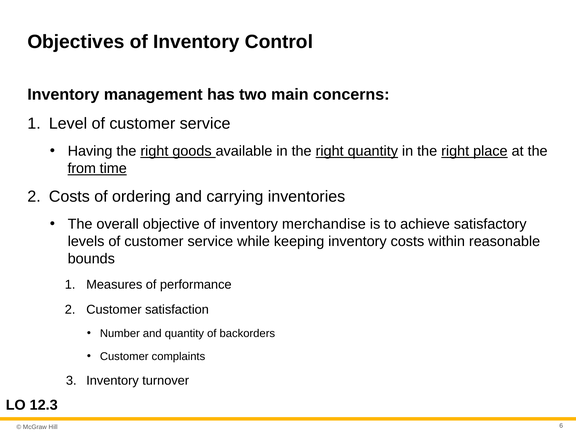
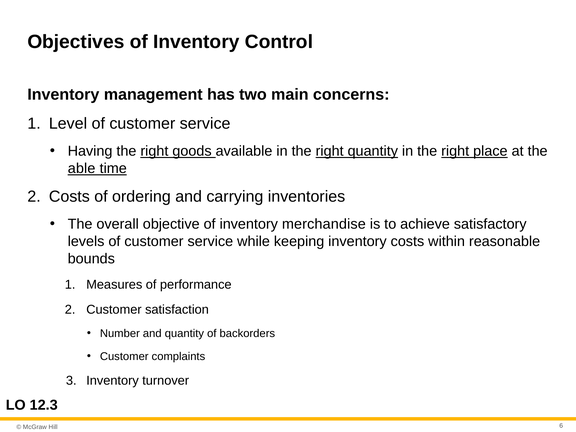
from: from -> able
